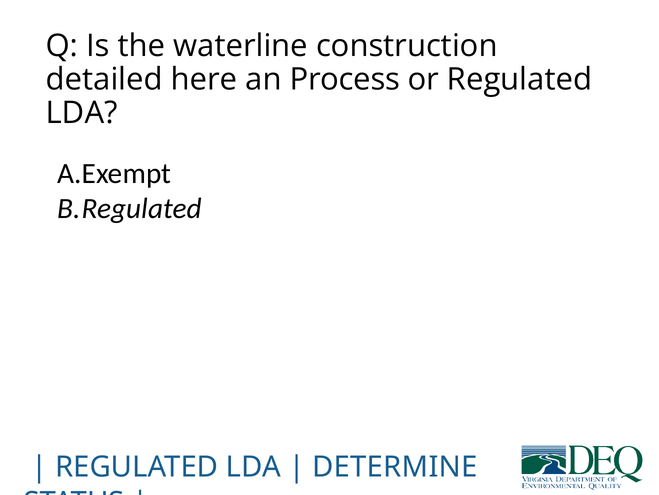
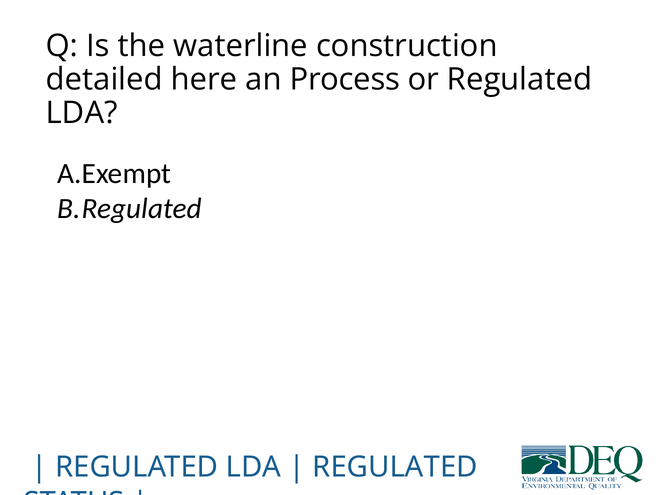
DETERMINE at (395, 467): DETERMINE -> REGULATED
